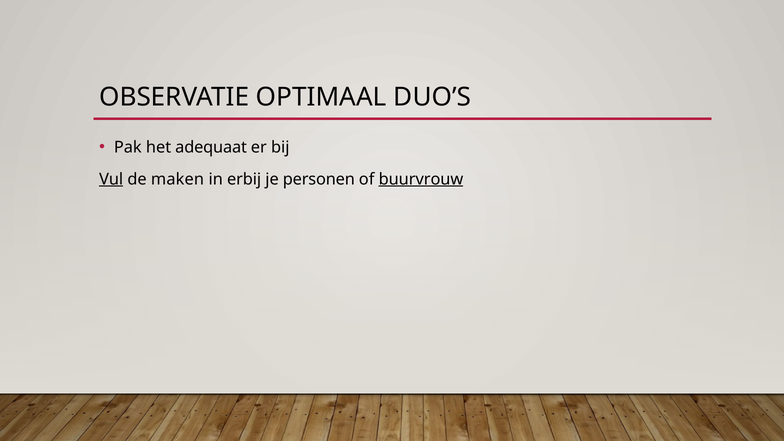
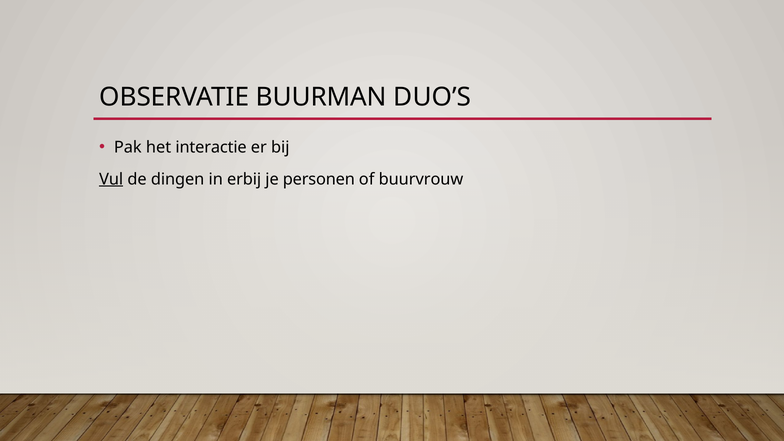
OPTIMAAL: OPTIMAAL -> BUURMAN
adequaat: adequaat -> interactie
maken: maken -> dingen
buurvrouw underline: present -> none
